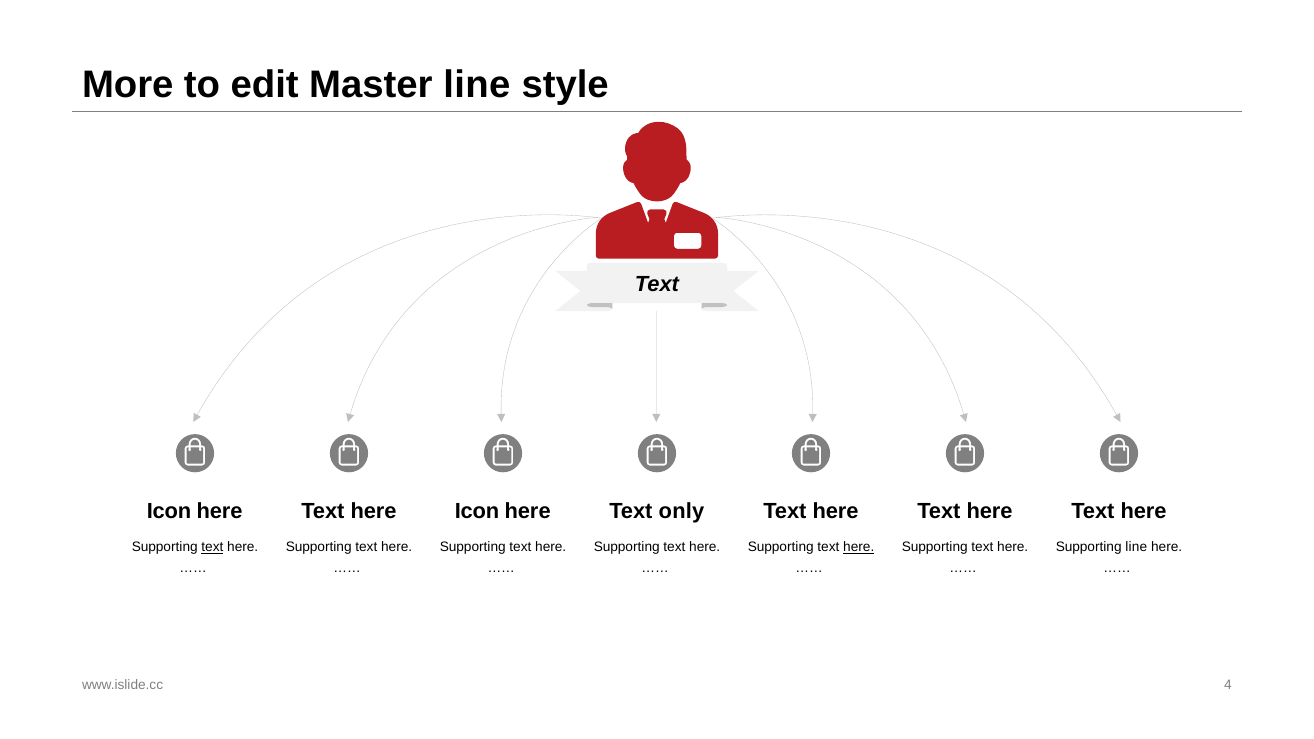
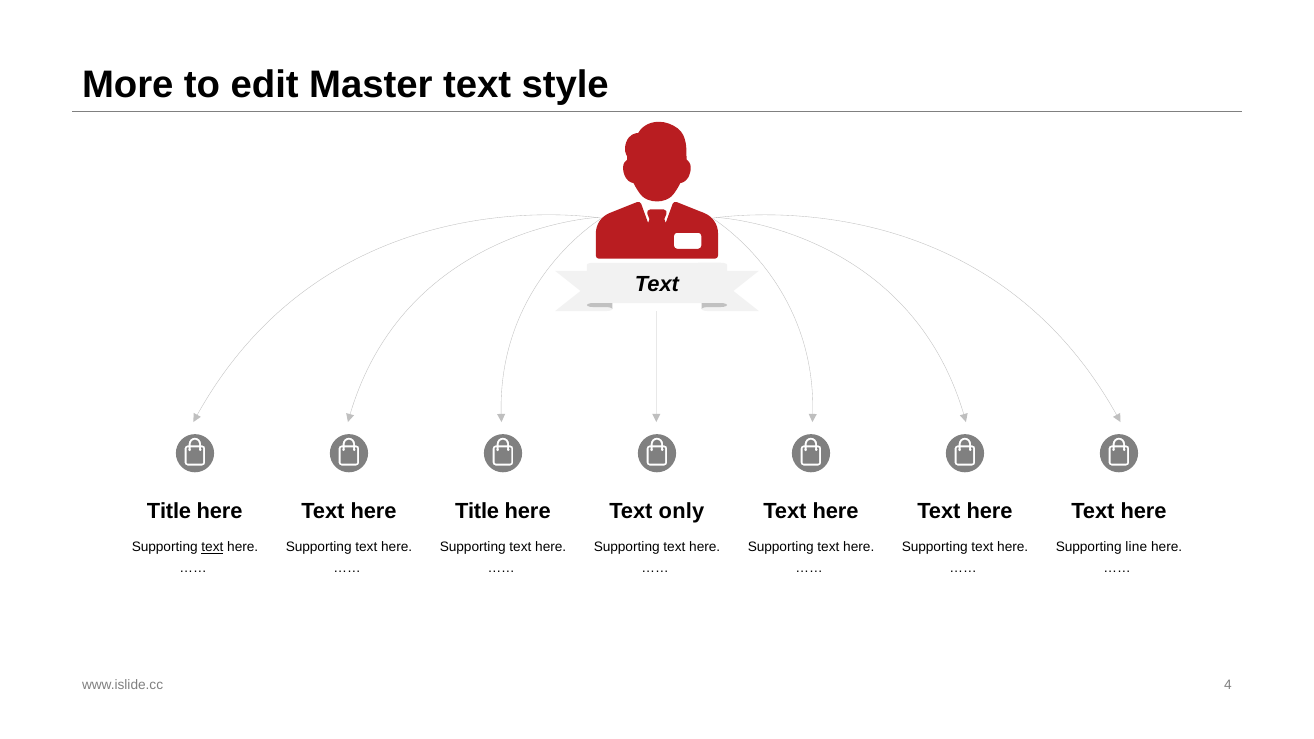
Master line: line -> text
Icon at (169, 512): Icon -> Title
Icon at (477, 512): Icon -> Title
here at (859, 547) underline: present -> none
